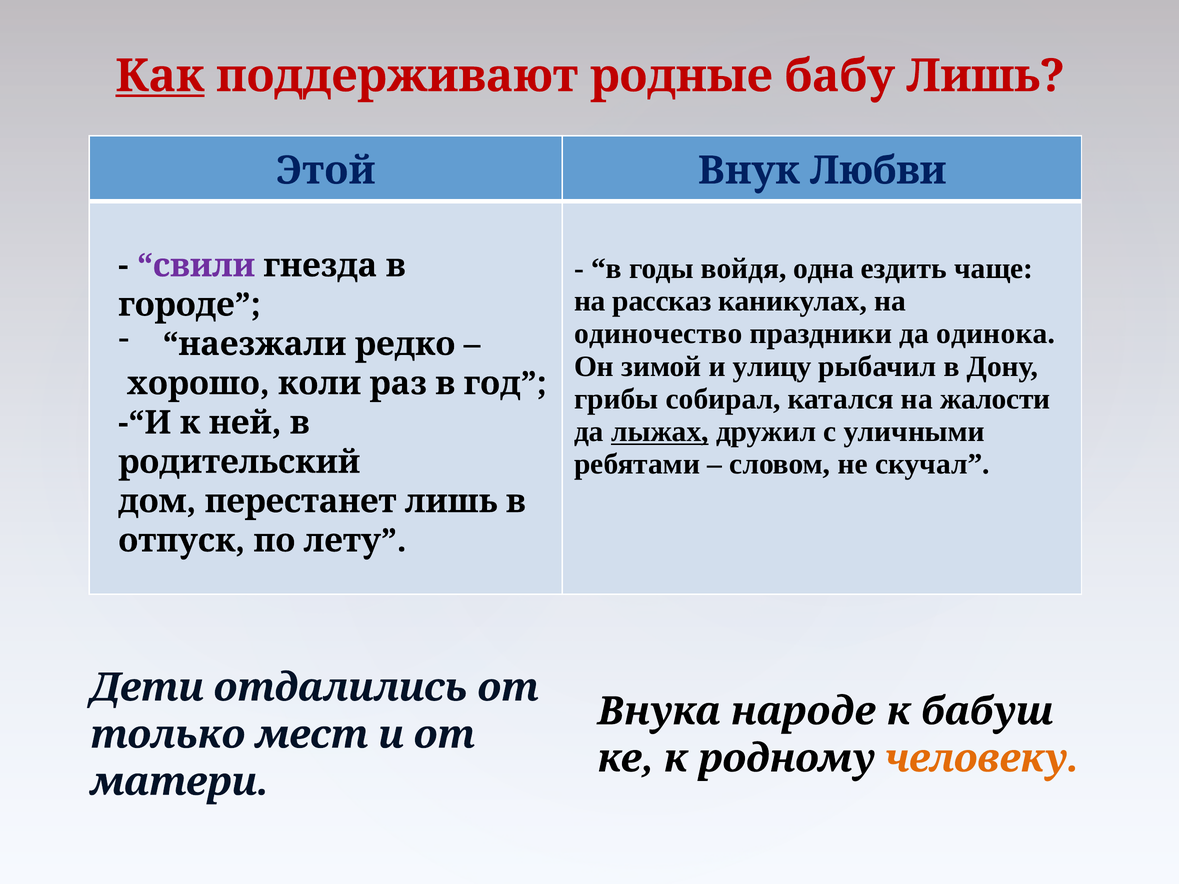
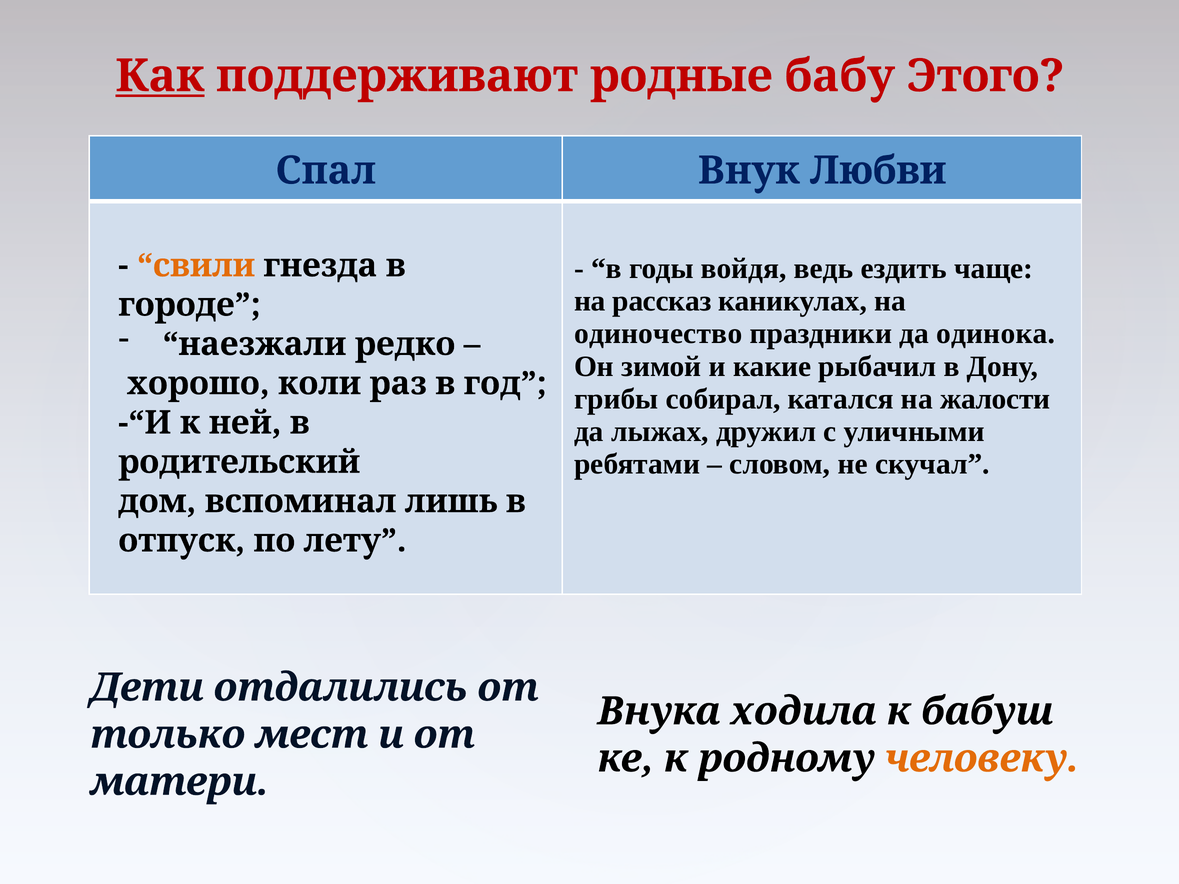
бабу Лишь: Лишь -> Этого
Этой: Этой -> Спал
одна: одна -> ведь
свили colour: purple -> orange
улицу: улицу -> какие
лыжах underline: present -> none
перестанет: перестанет -> вспоминал
народе: народе -> ходила
